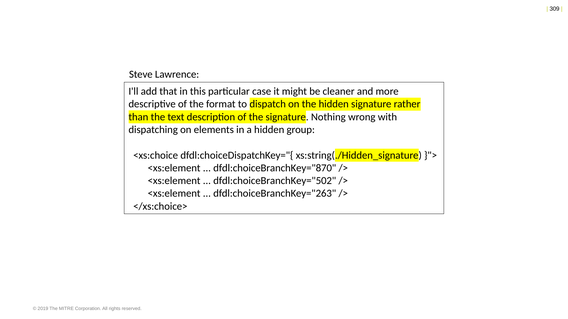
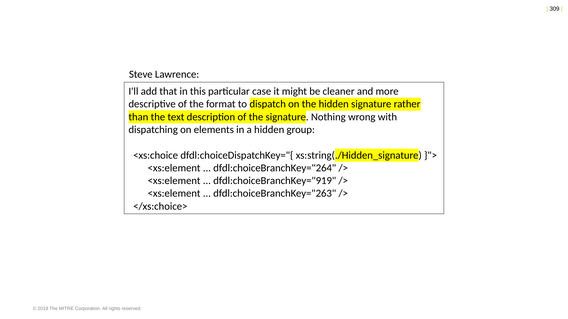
dfdl:choiceBranchKey="870: dfdl:choiceBranchKey="870 -> dfdl:choiceBranchKey="264
dfdl:choiceBranchKey="502: dfdl:choiceBranchKey="502 -> dfdl:choiceBranchKey="919
